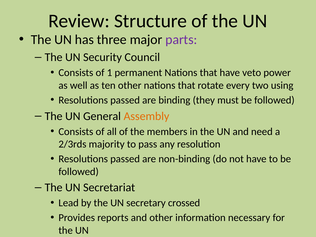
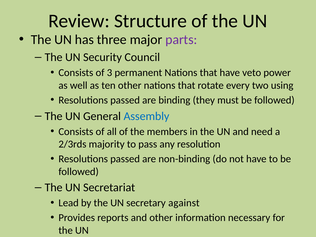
1: 1 -> 3
Assembly colour: orange -> blue
crossed: crossed -> against
